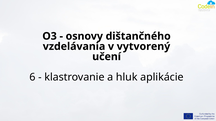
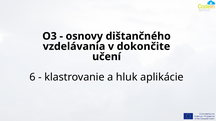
vytvorený: vytvorený -> dokončite
